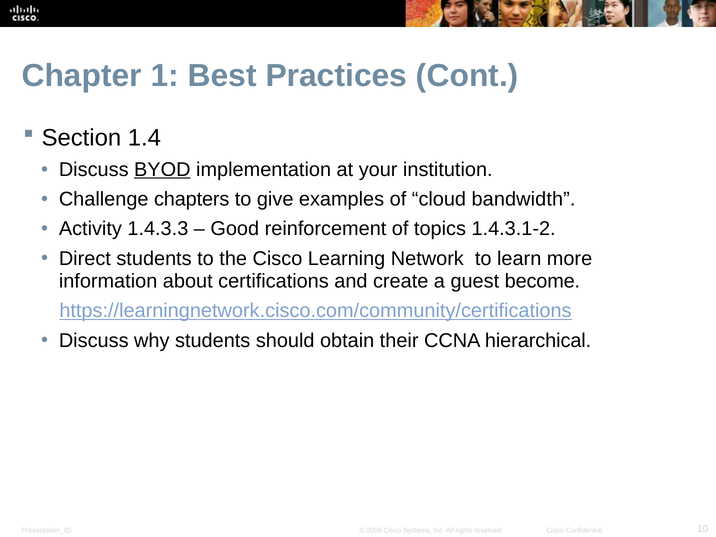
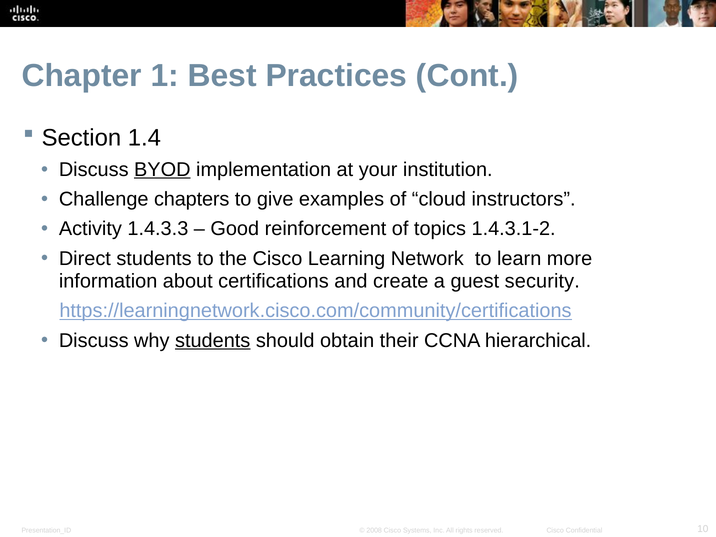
bandwidth: bandwidth -> instructors
become: become -> security
students at (213, 340) underline: none -> present
